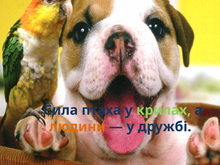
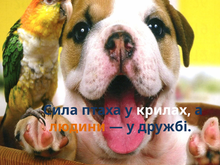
крилах colour: light green -> white
